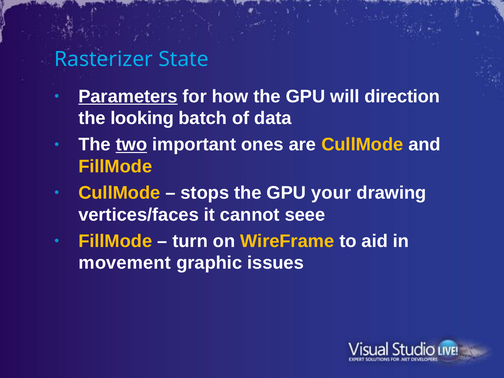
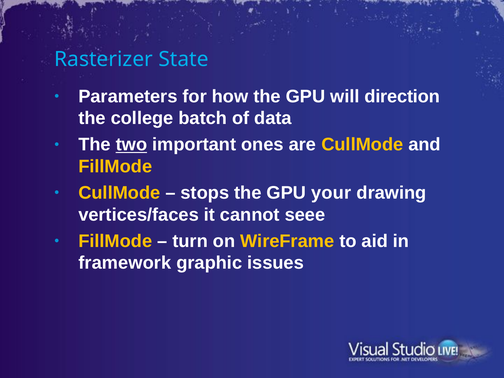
Parameters underline: present -> none
looking: looking -> college
movement: movement -> framework
